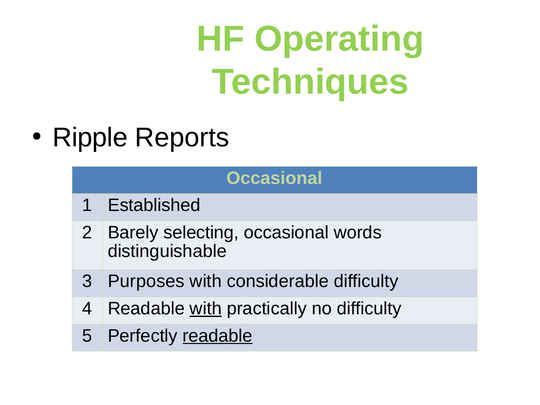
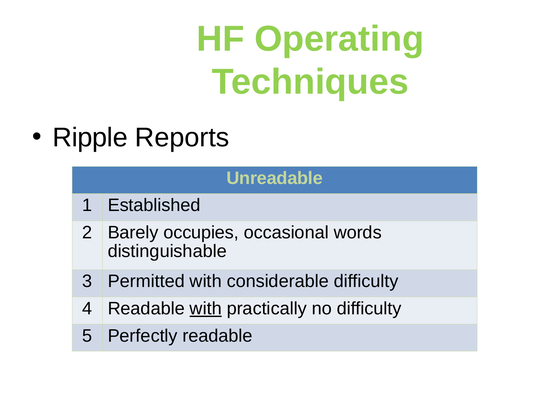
Occasional at (275, 178): Occasional -> Unreadable
selecting: selecting -> occupies
Purposes: Purposes -> Permitted
readable at (218, 336) underline: present -> none
